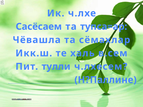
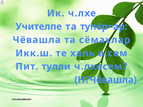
Сасёсаем: Сасёсаем -> Учителпе
тупса=ар: тупса=ар -> тупёр=ар
Н?Паллине: Н?Паллине -> Н?Чёвашла
